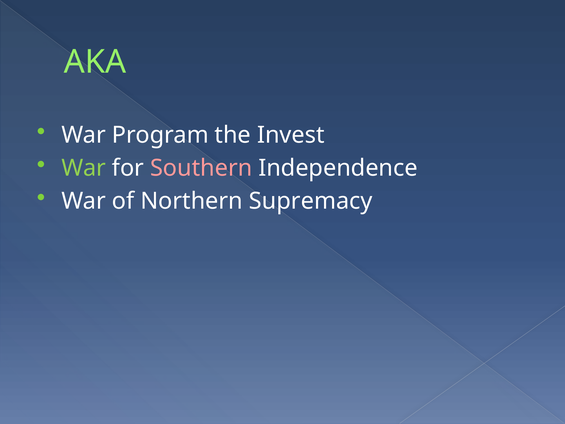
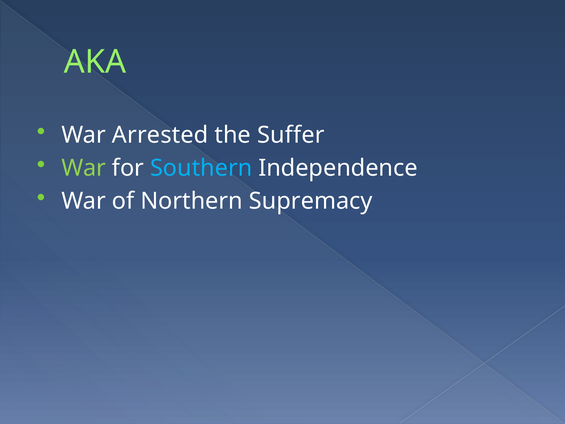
Program: Program -> Arrested
Invest: Invest -> Suffer
Southern colour: pink -> light blue
